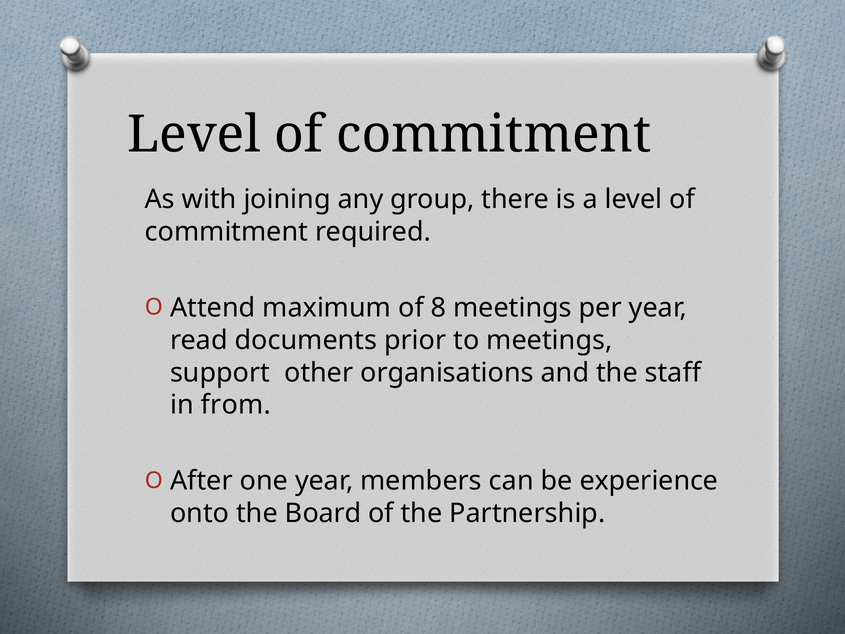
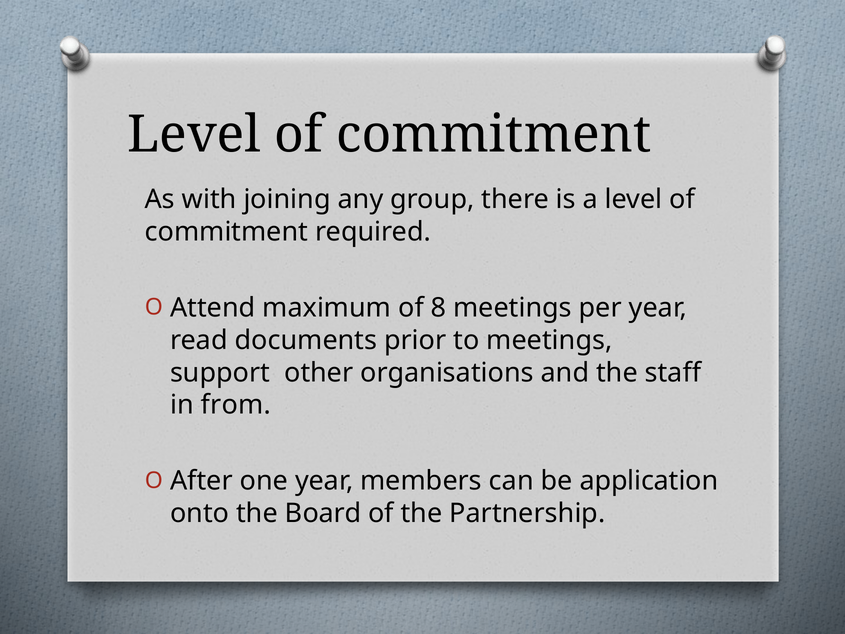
experience: experience -> application
